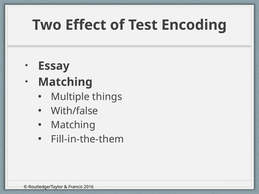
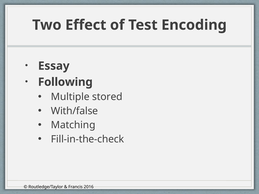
Matching at (65, 82): Matching -> Following
things: things -> stored
Fill-in-the-them: Fill-in-the-them -> Fill-in-the-check
